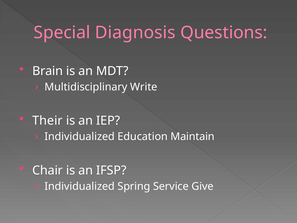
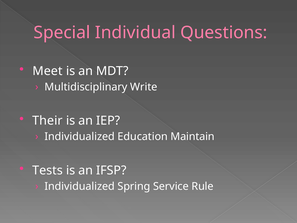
Diagnosis: Diagnosis -> Individual
Brain: Brain -> Meet
Chair: Chair -> Tests
Give: Give -> Rule
